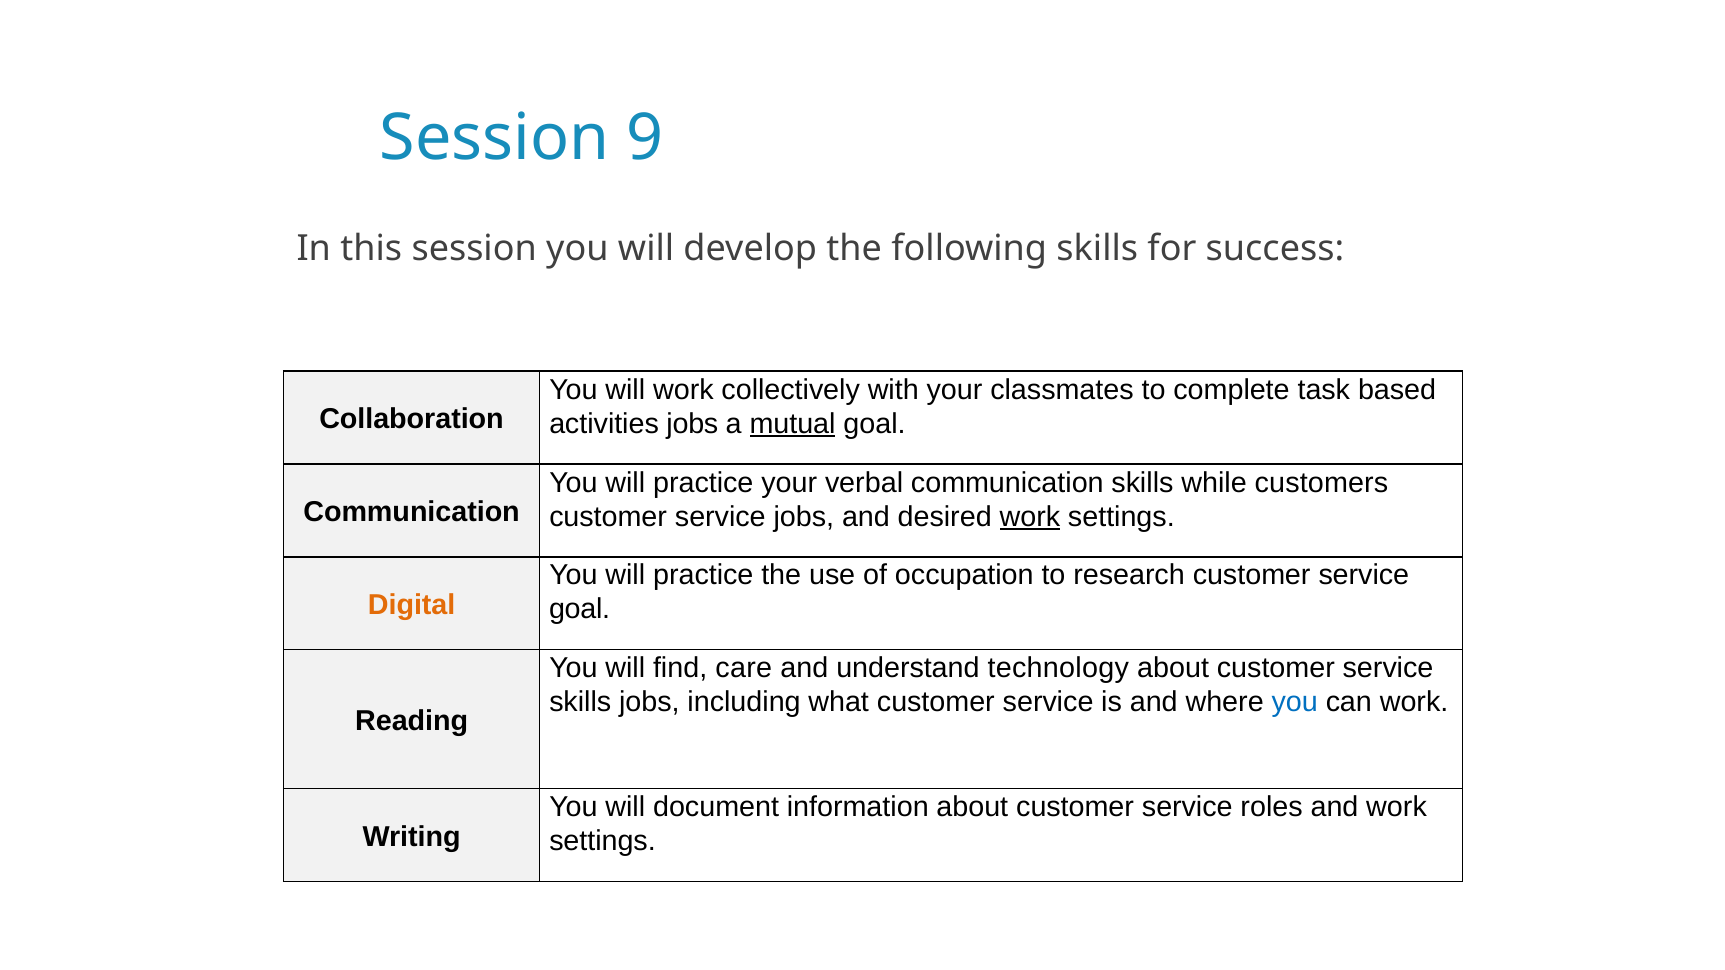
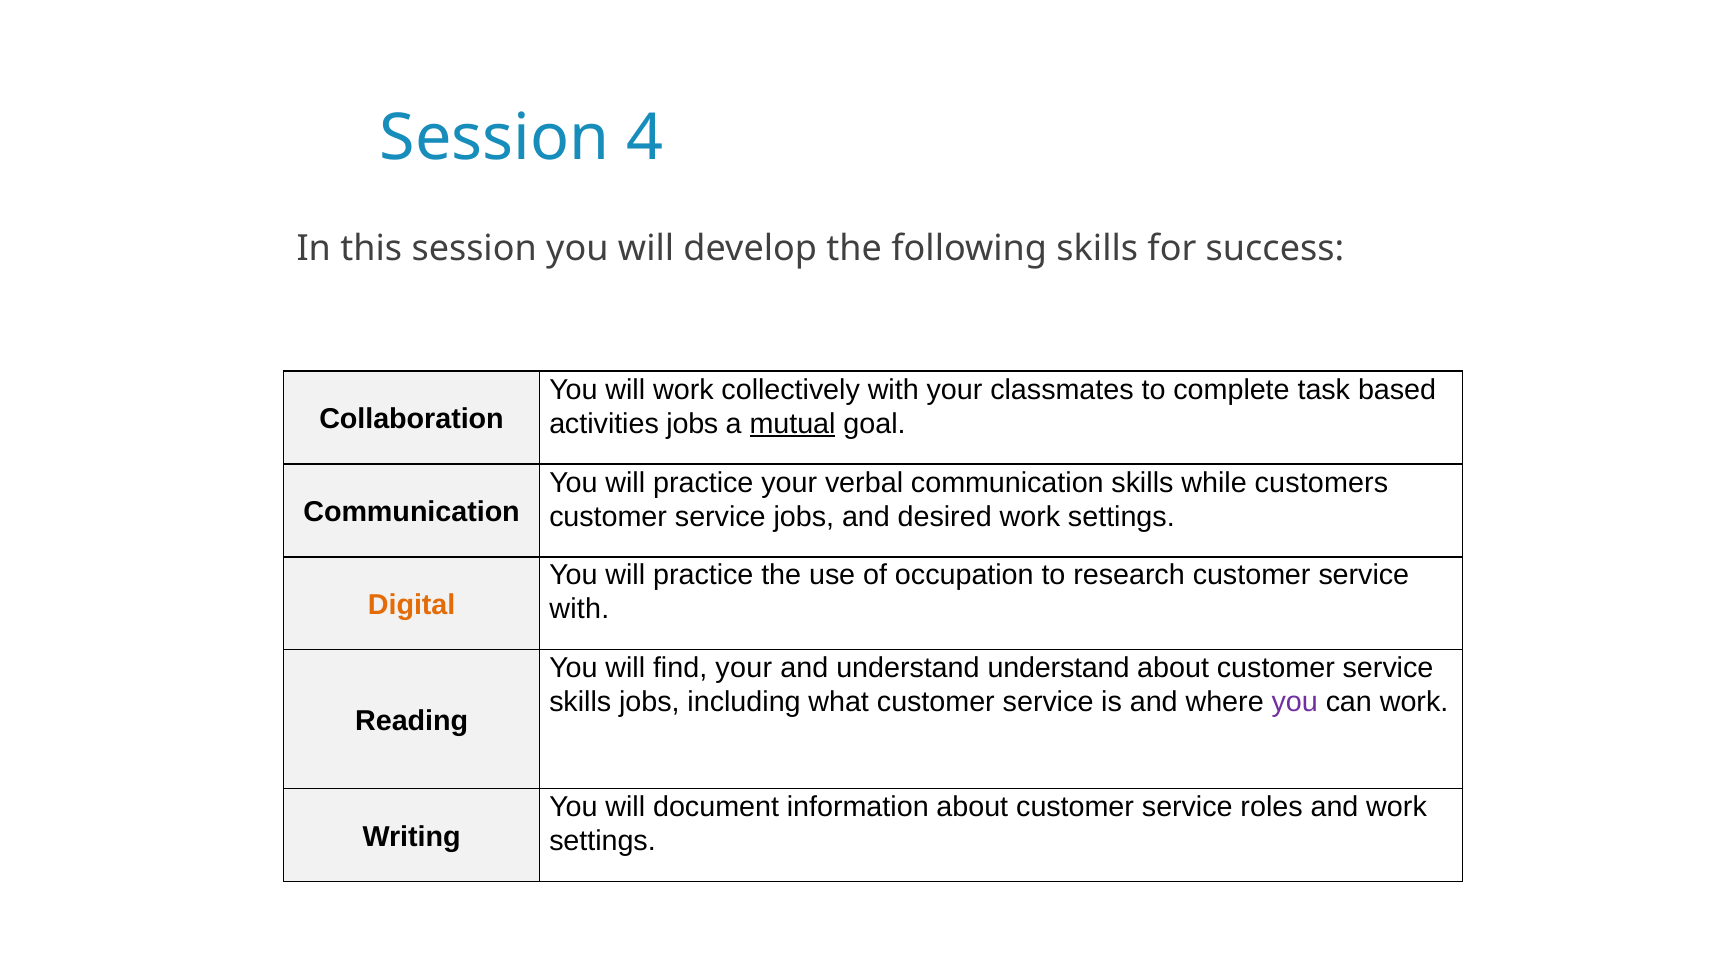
9: 9 -> 4
work at (1030, 517) underline: present -> none
goal at (580, 610): goal -> with
find care: care -> your
understand technology: technology -> understand
you at (1295, 702) colour: blue -> purple
